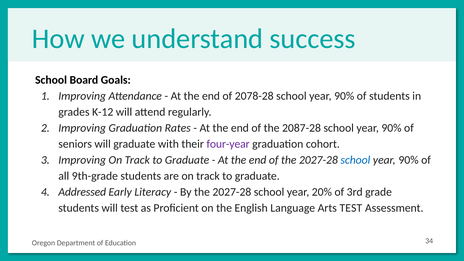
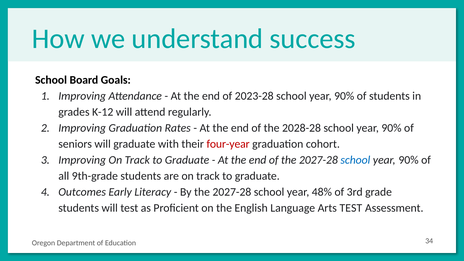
2078-28: 2078-28 -> 2023-28
2087-28: 2087-28 -> 2028-28
four-year colour: purple -> red
Addressed: Addressed -> Outcomes
20%: 20% -> 48%
